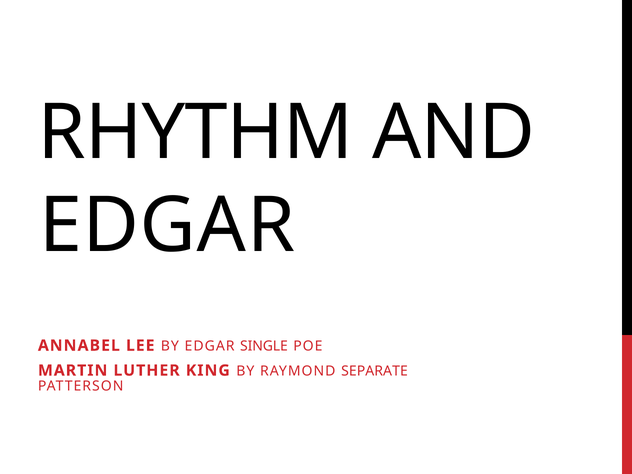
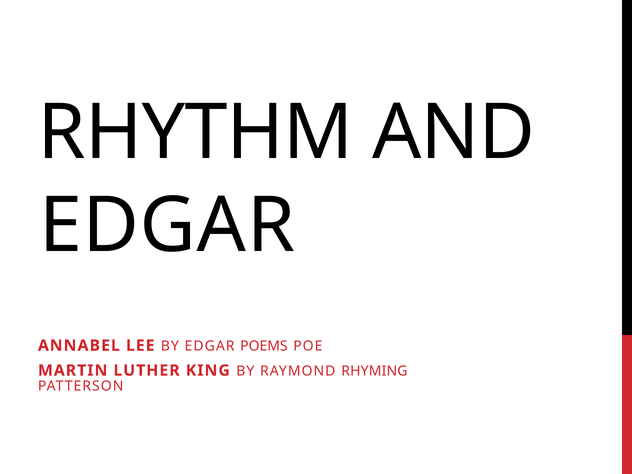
SINGLE: SINGLE -> POEMS
SEPARATE: SEPARATE -> RHYMING
